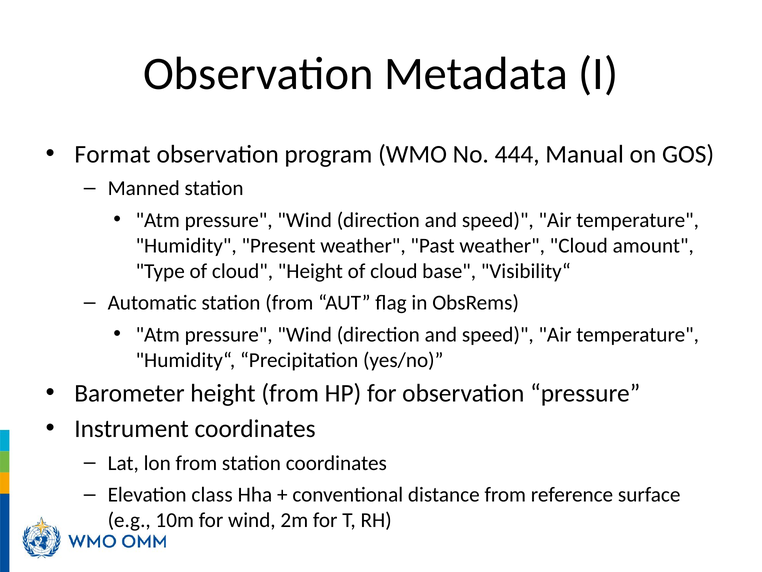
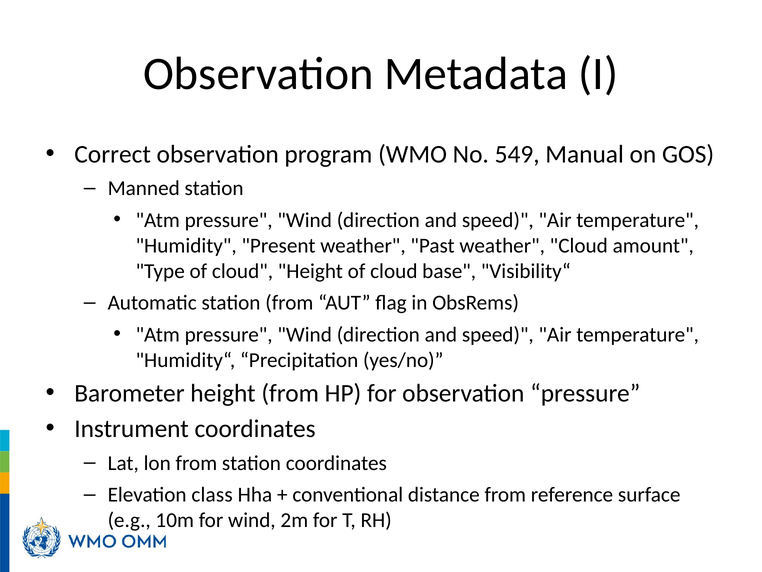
Format: Format -> Correct
444: 444 -> 549
